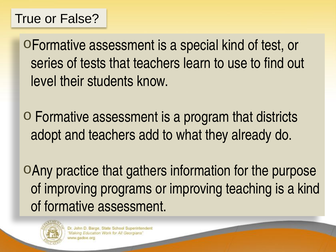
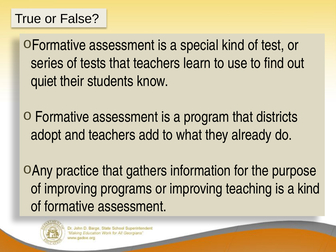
level: level -> quiet
